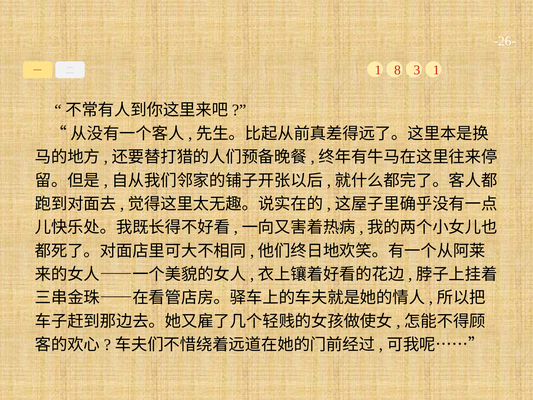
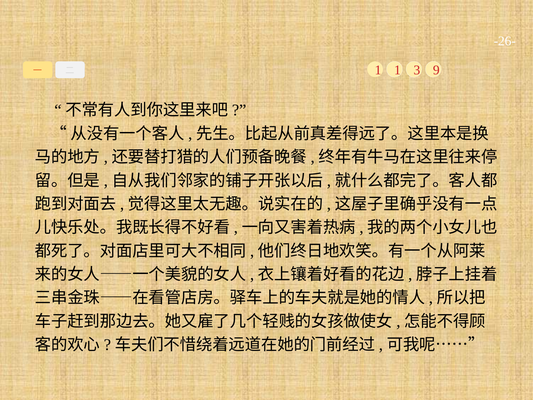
1 8: 8 -> 1
3 1: 1 -> 9
